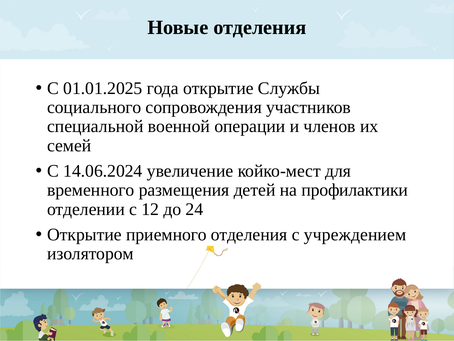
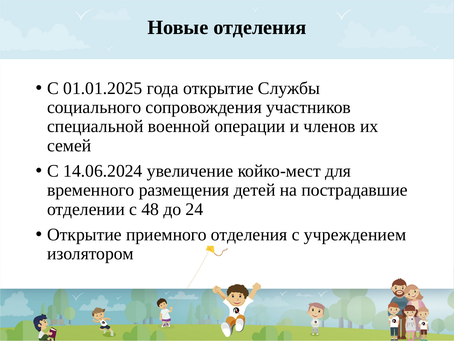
профилактики: профилактики -> пострадавшие
12: 12 -> 48
